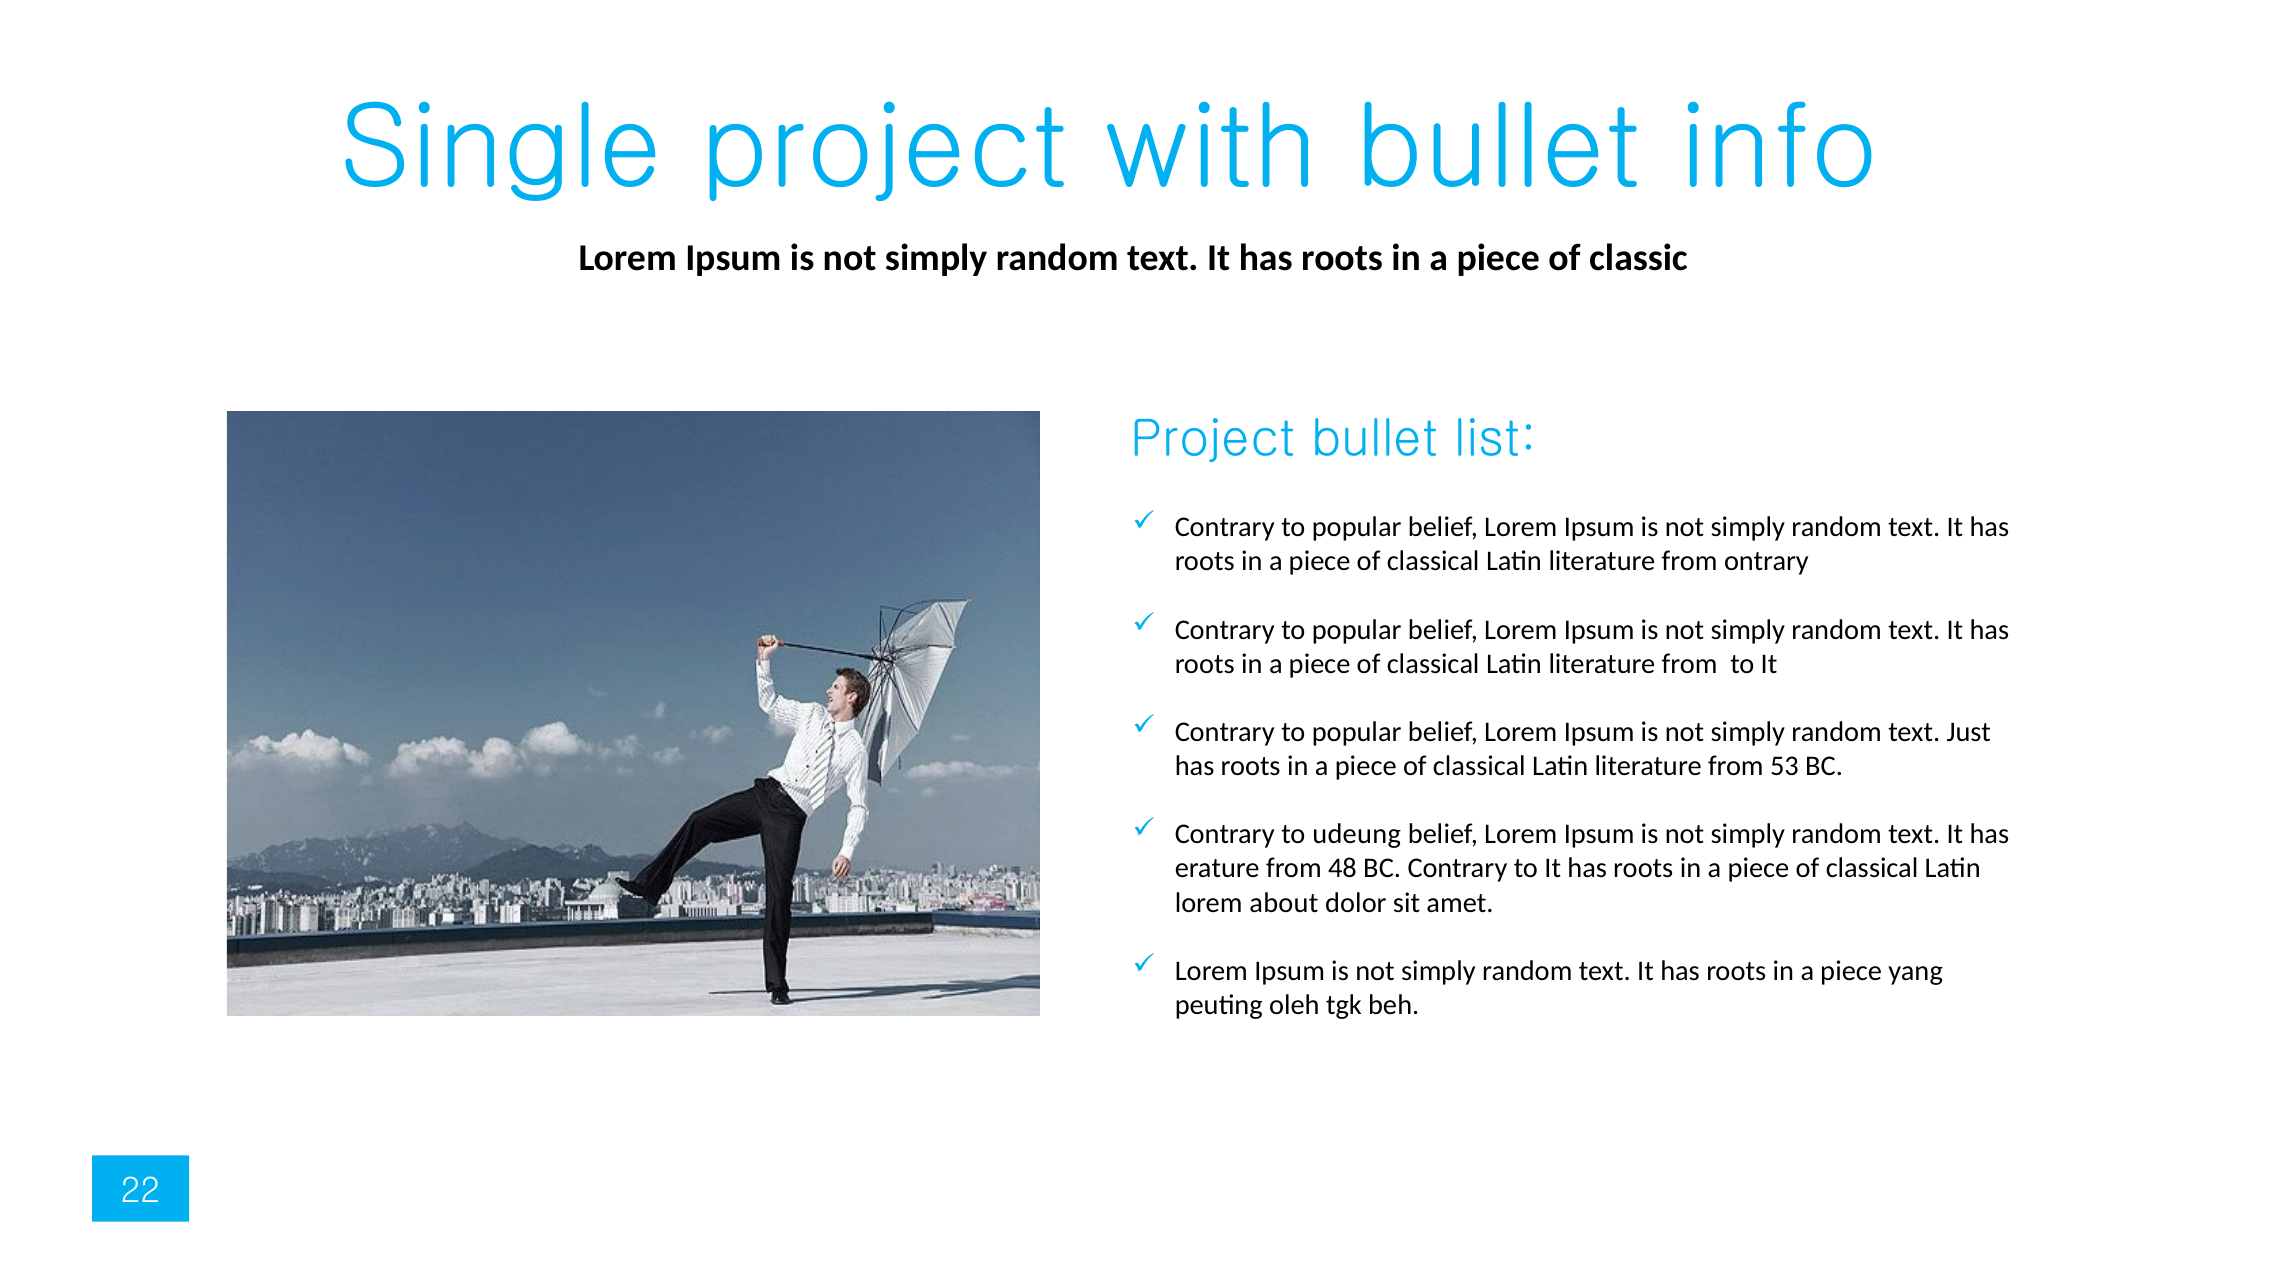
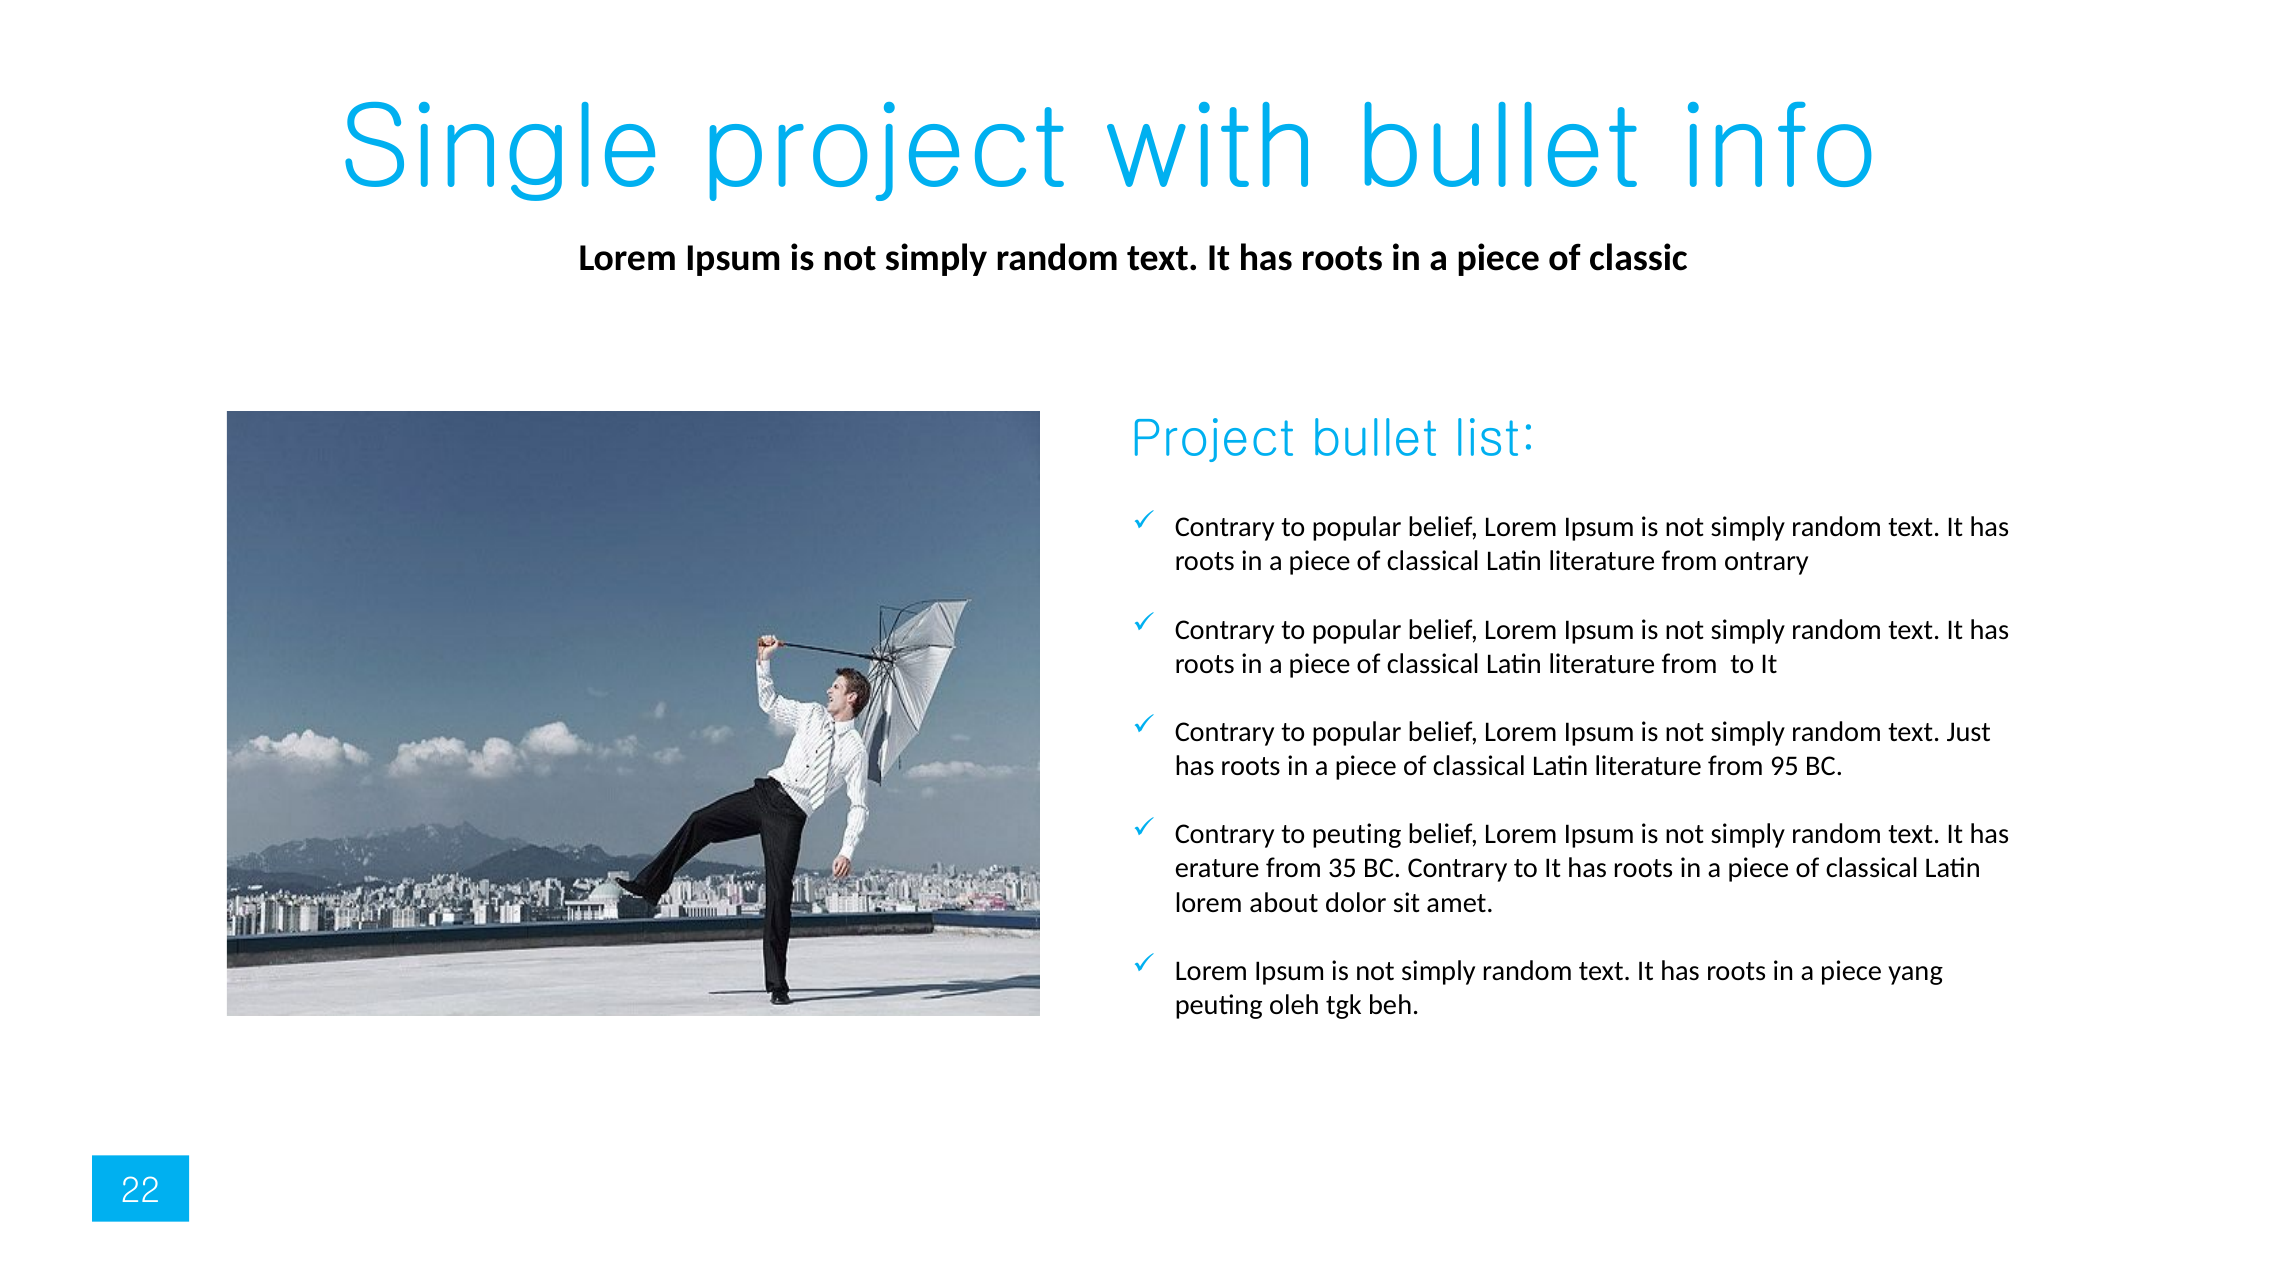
53: 53 -> 95
to udeung: udeung -> peuting
48: 48 -> 35
